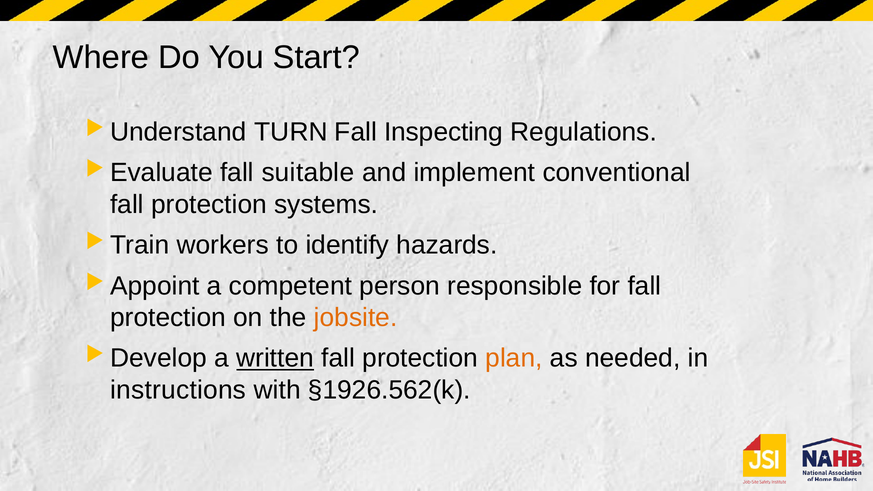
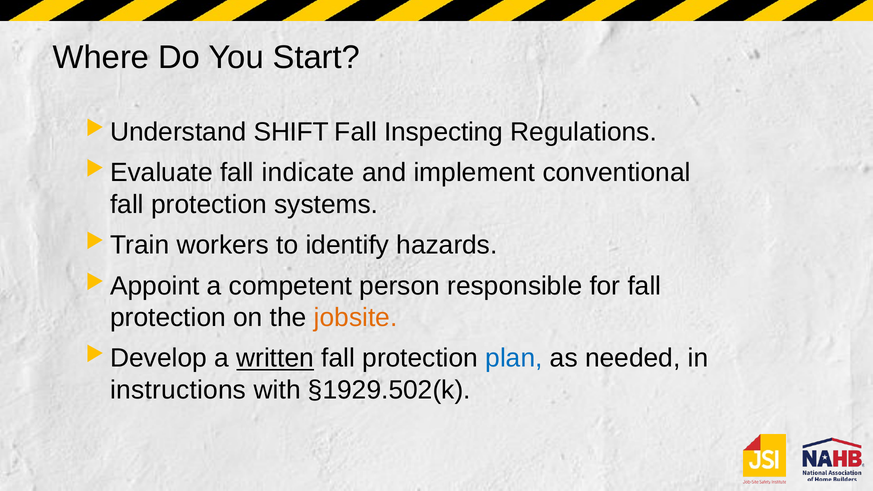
TURN: TURN -> SHIFT
suitable: suitable -> indicate
plan colour: orange -> blue
§1926.562(k: §1926.562(k -> §1929.502(k
